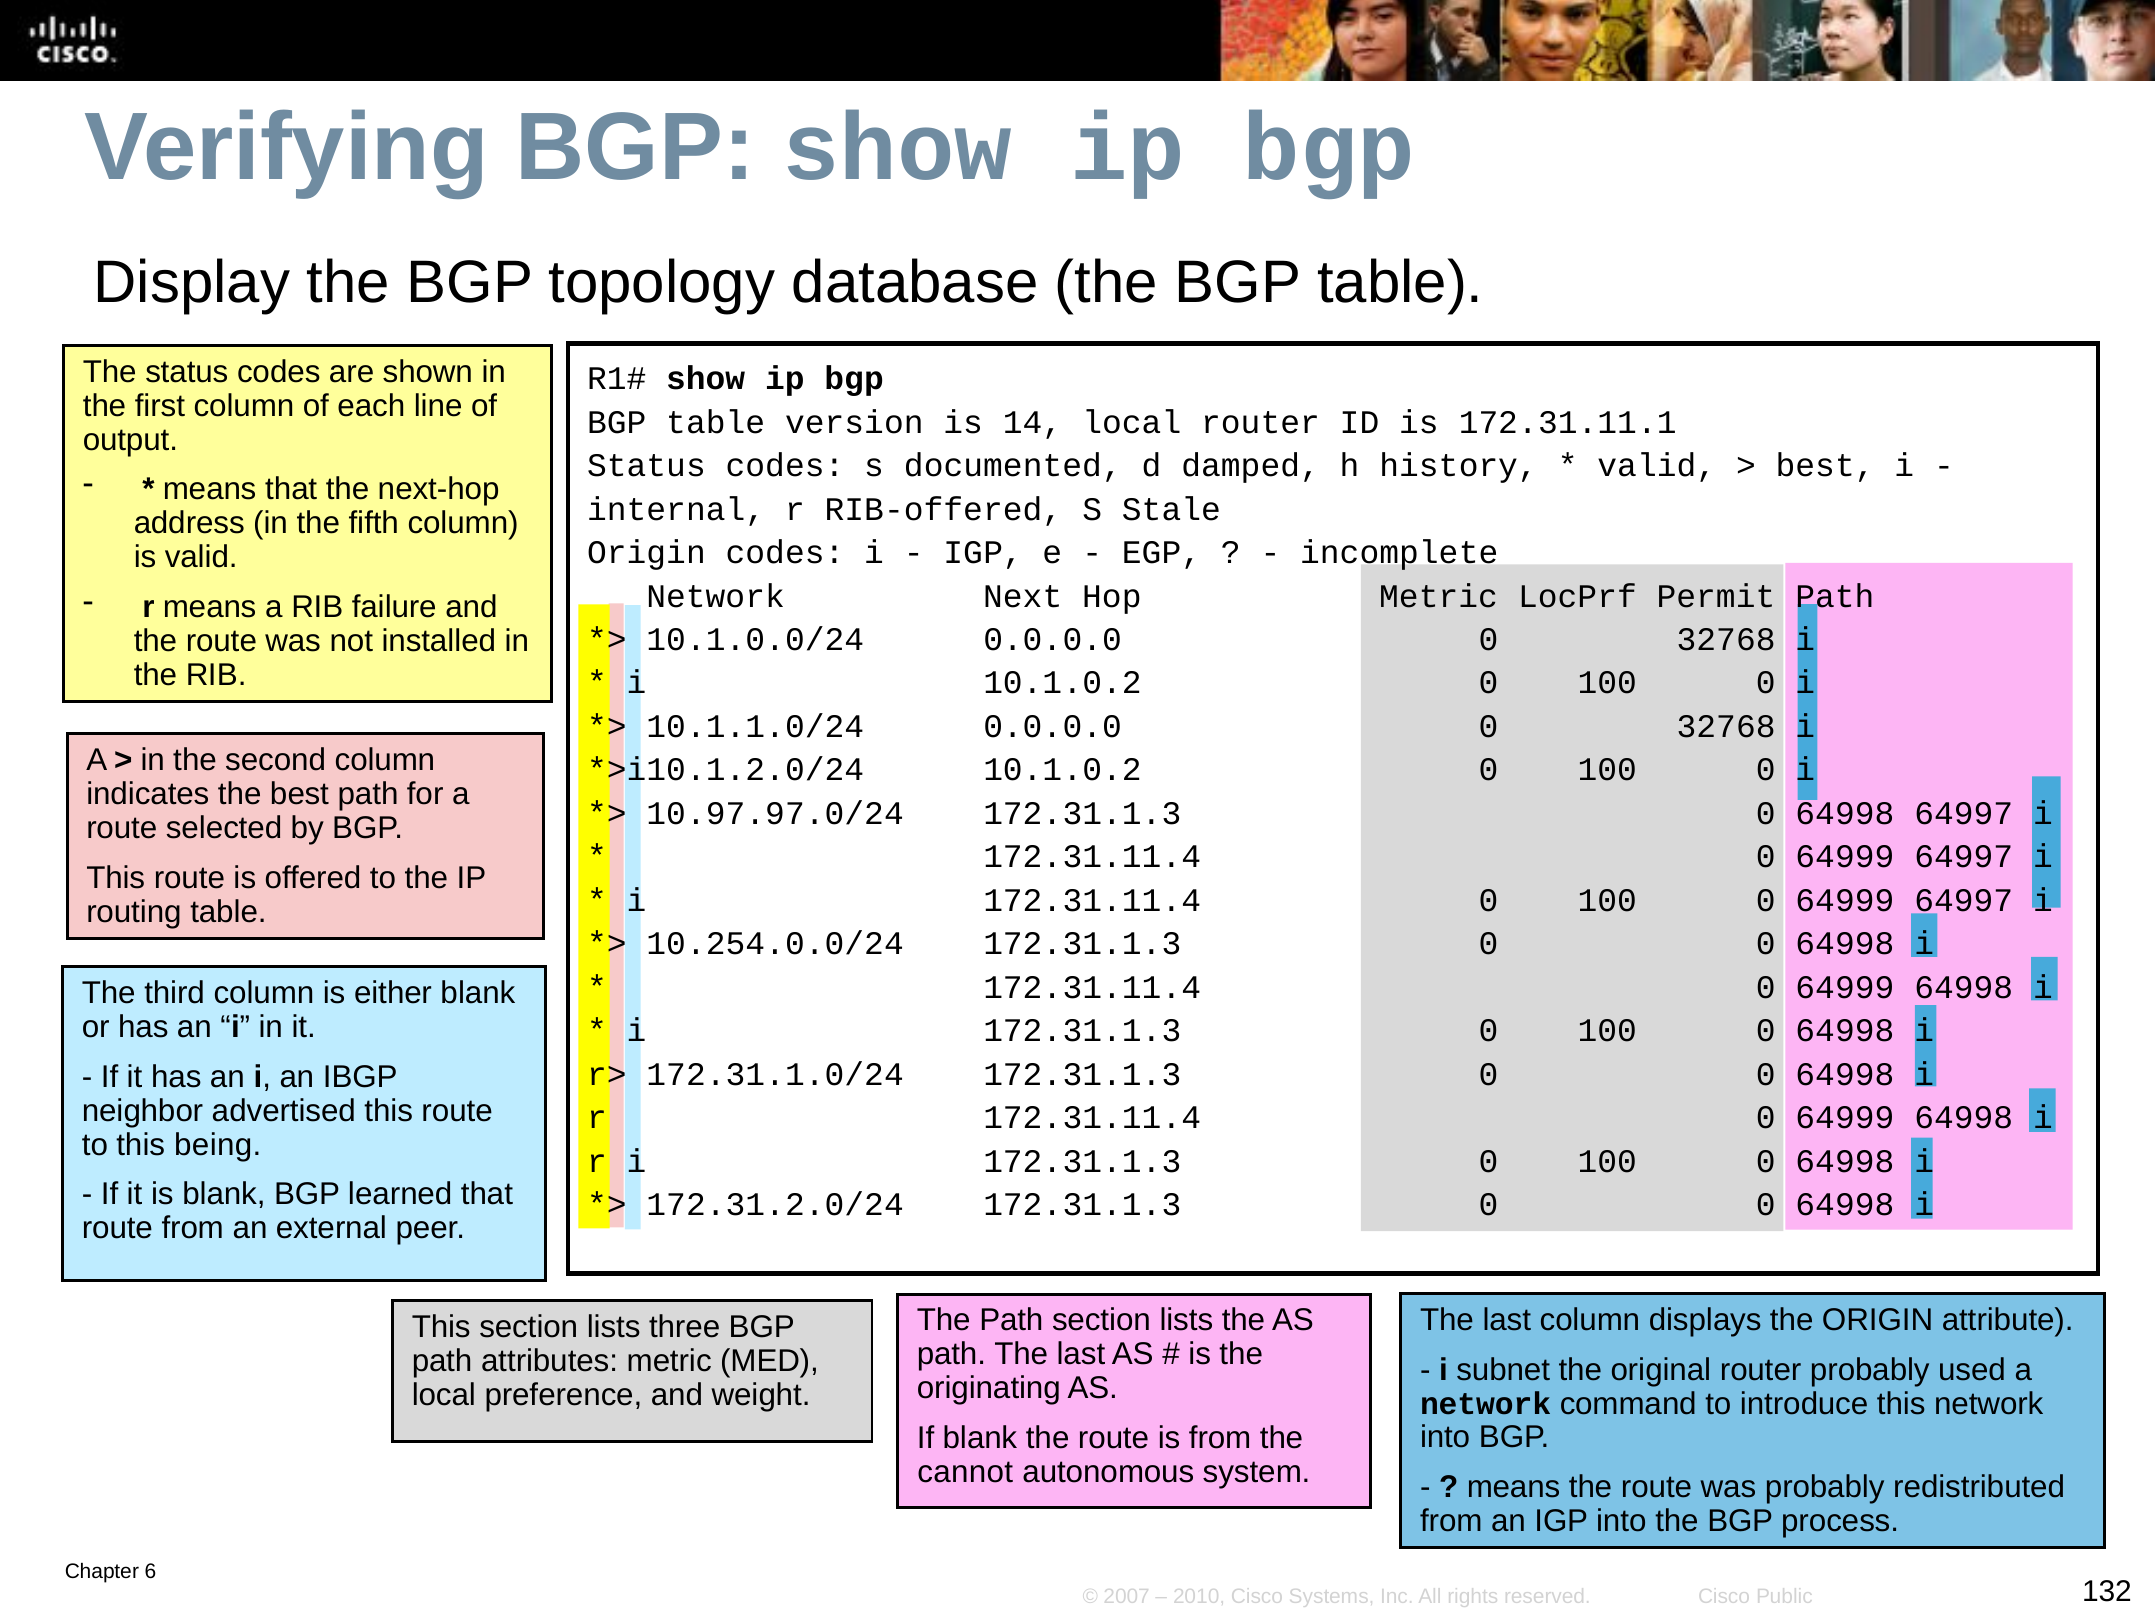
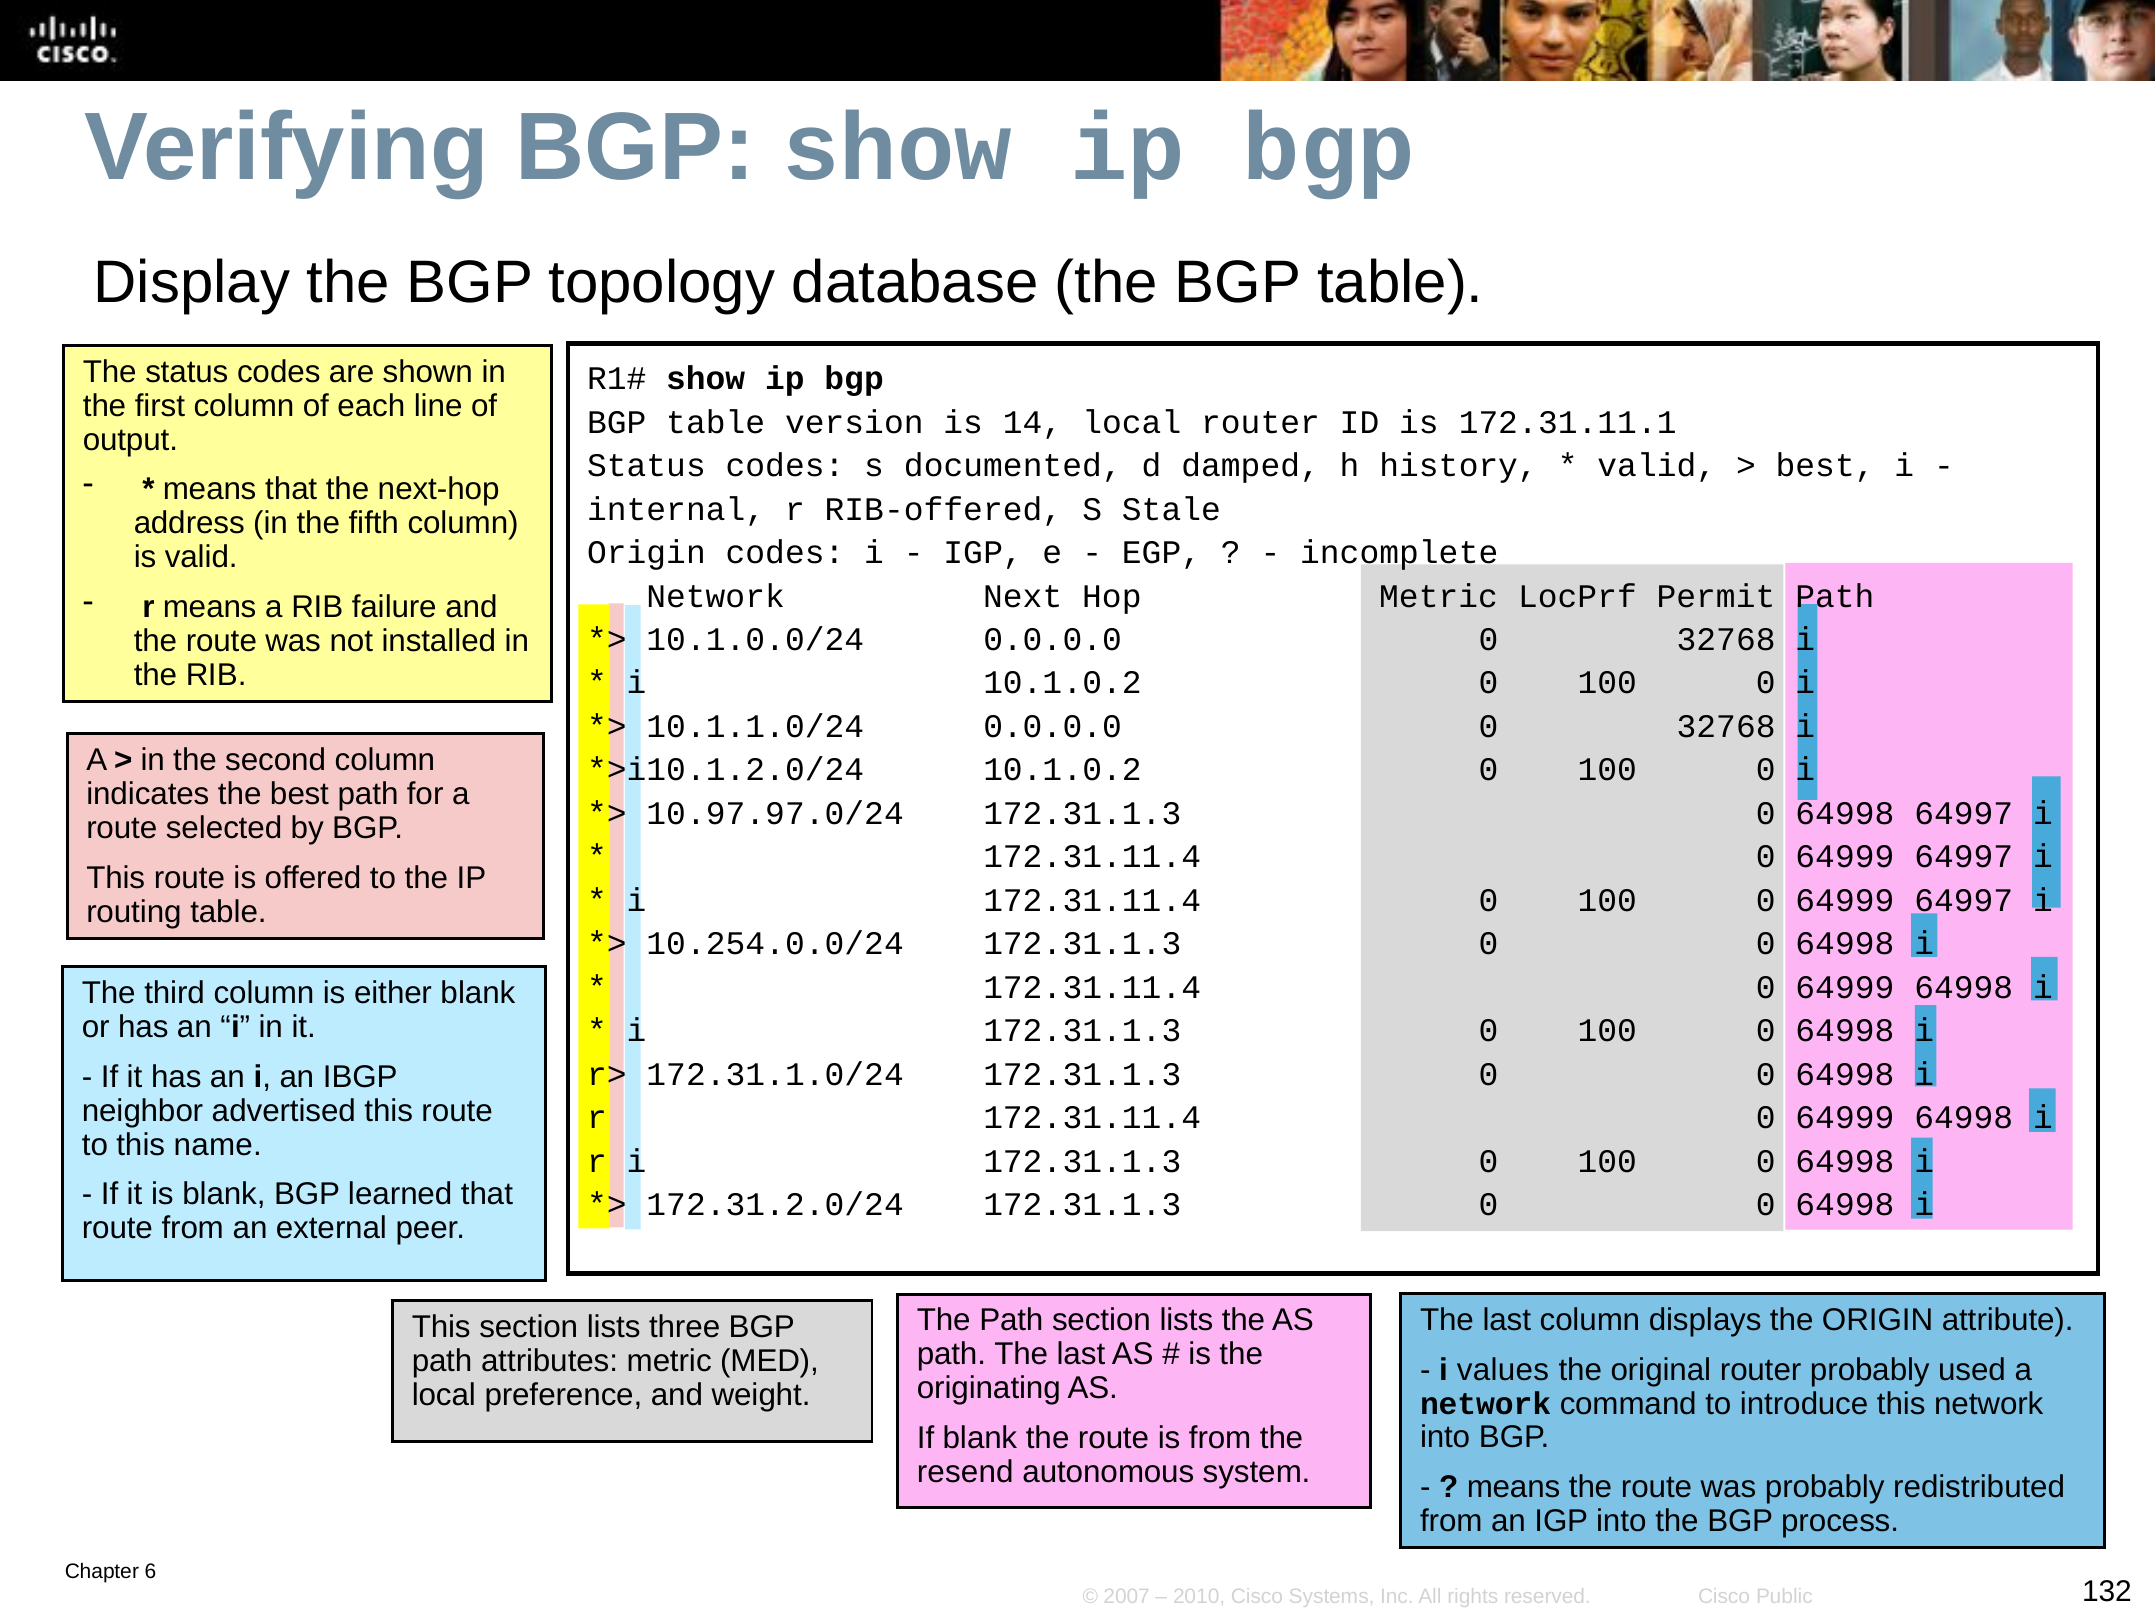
being: being -> name
subnet: subnet -> values
cannot: cannot -> resend
